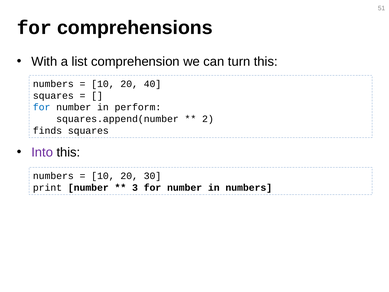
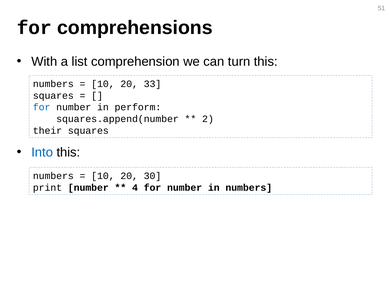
40: 40 -> 33
finds: finds -> their
Into colour: purple -> blue
3: 3 -> 4
